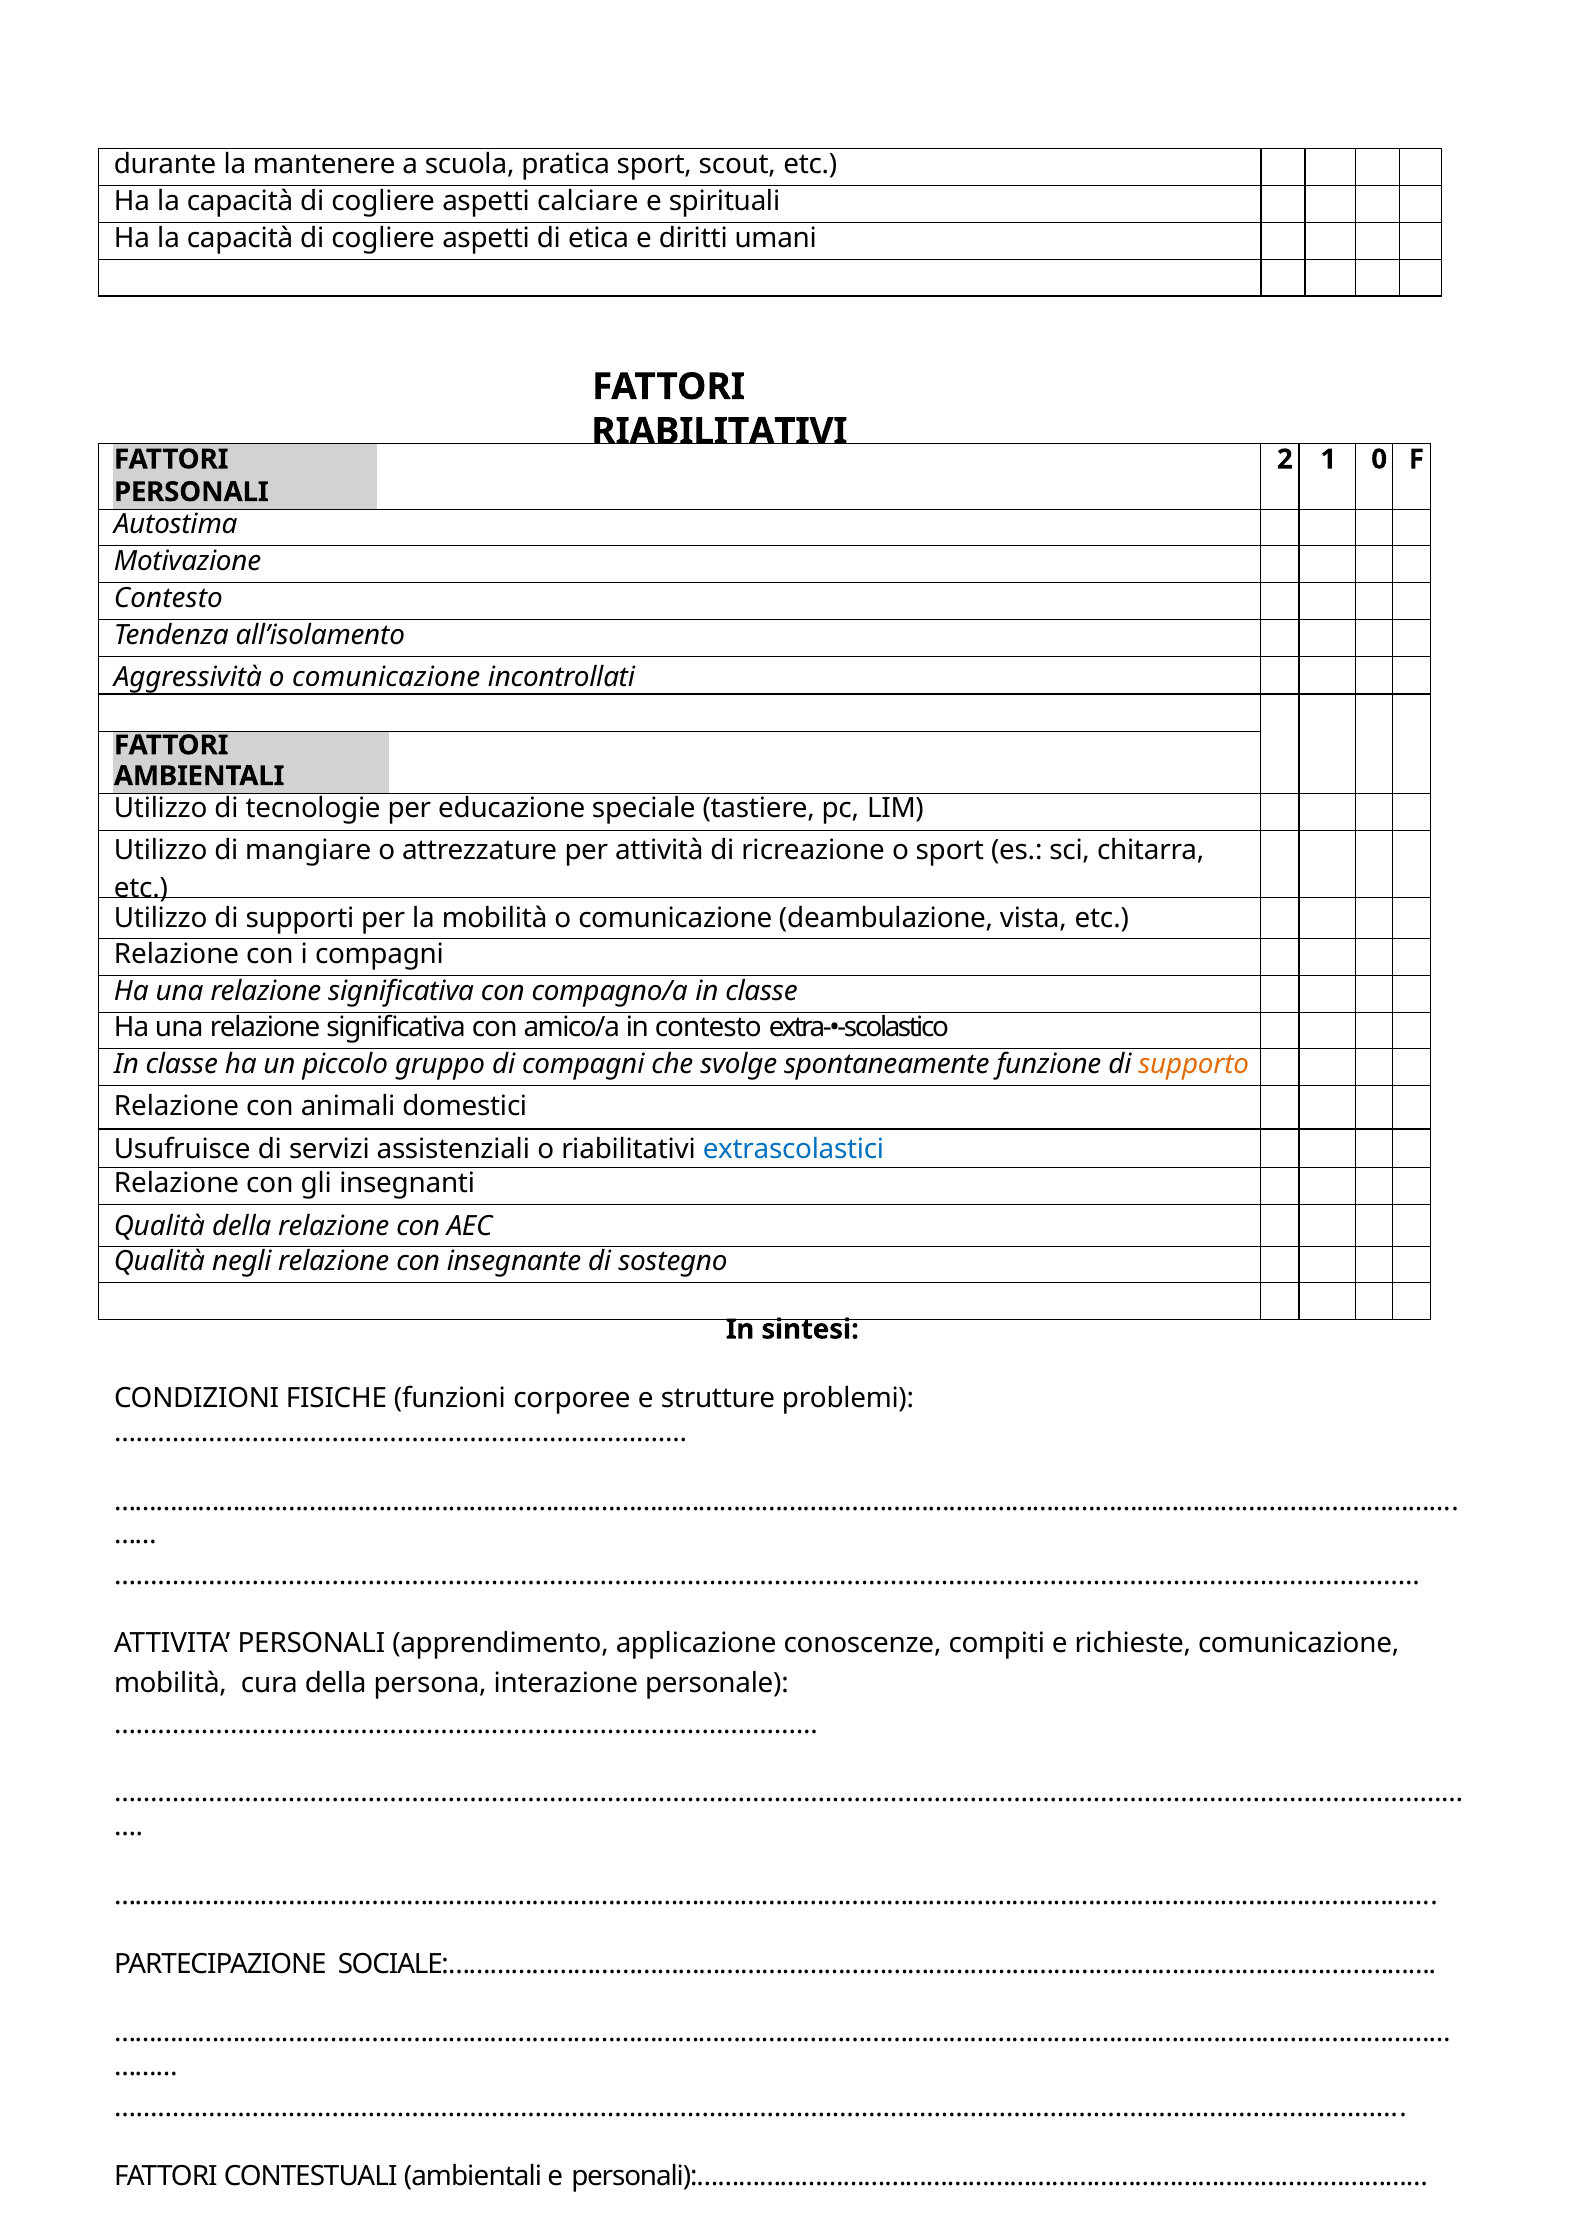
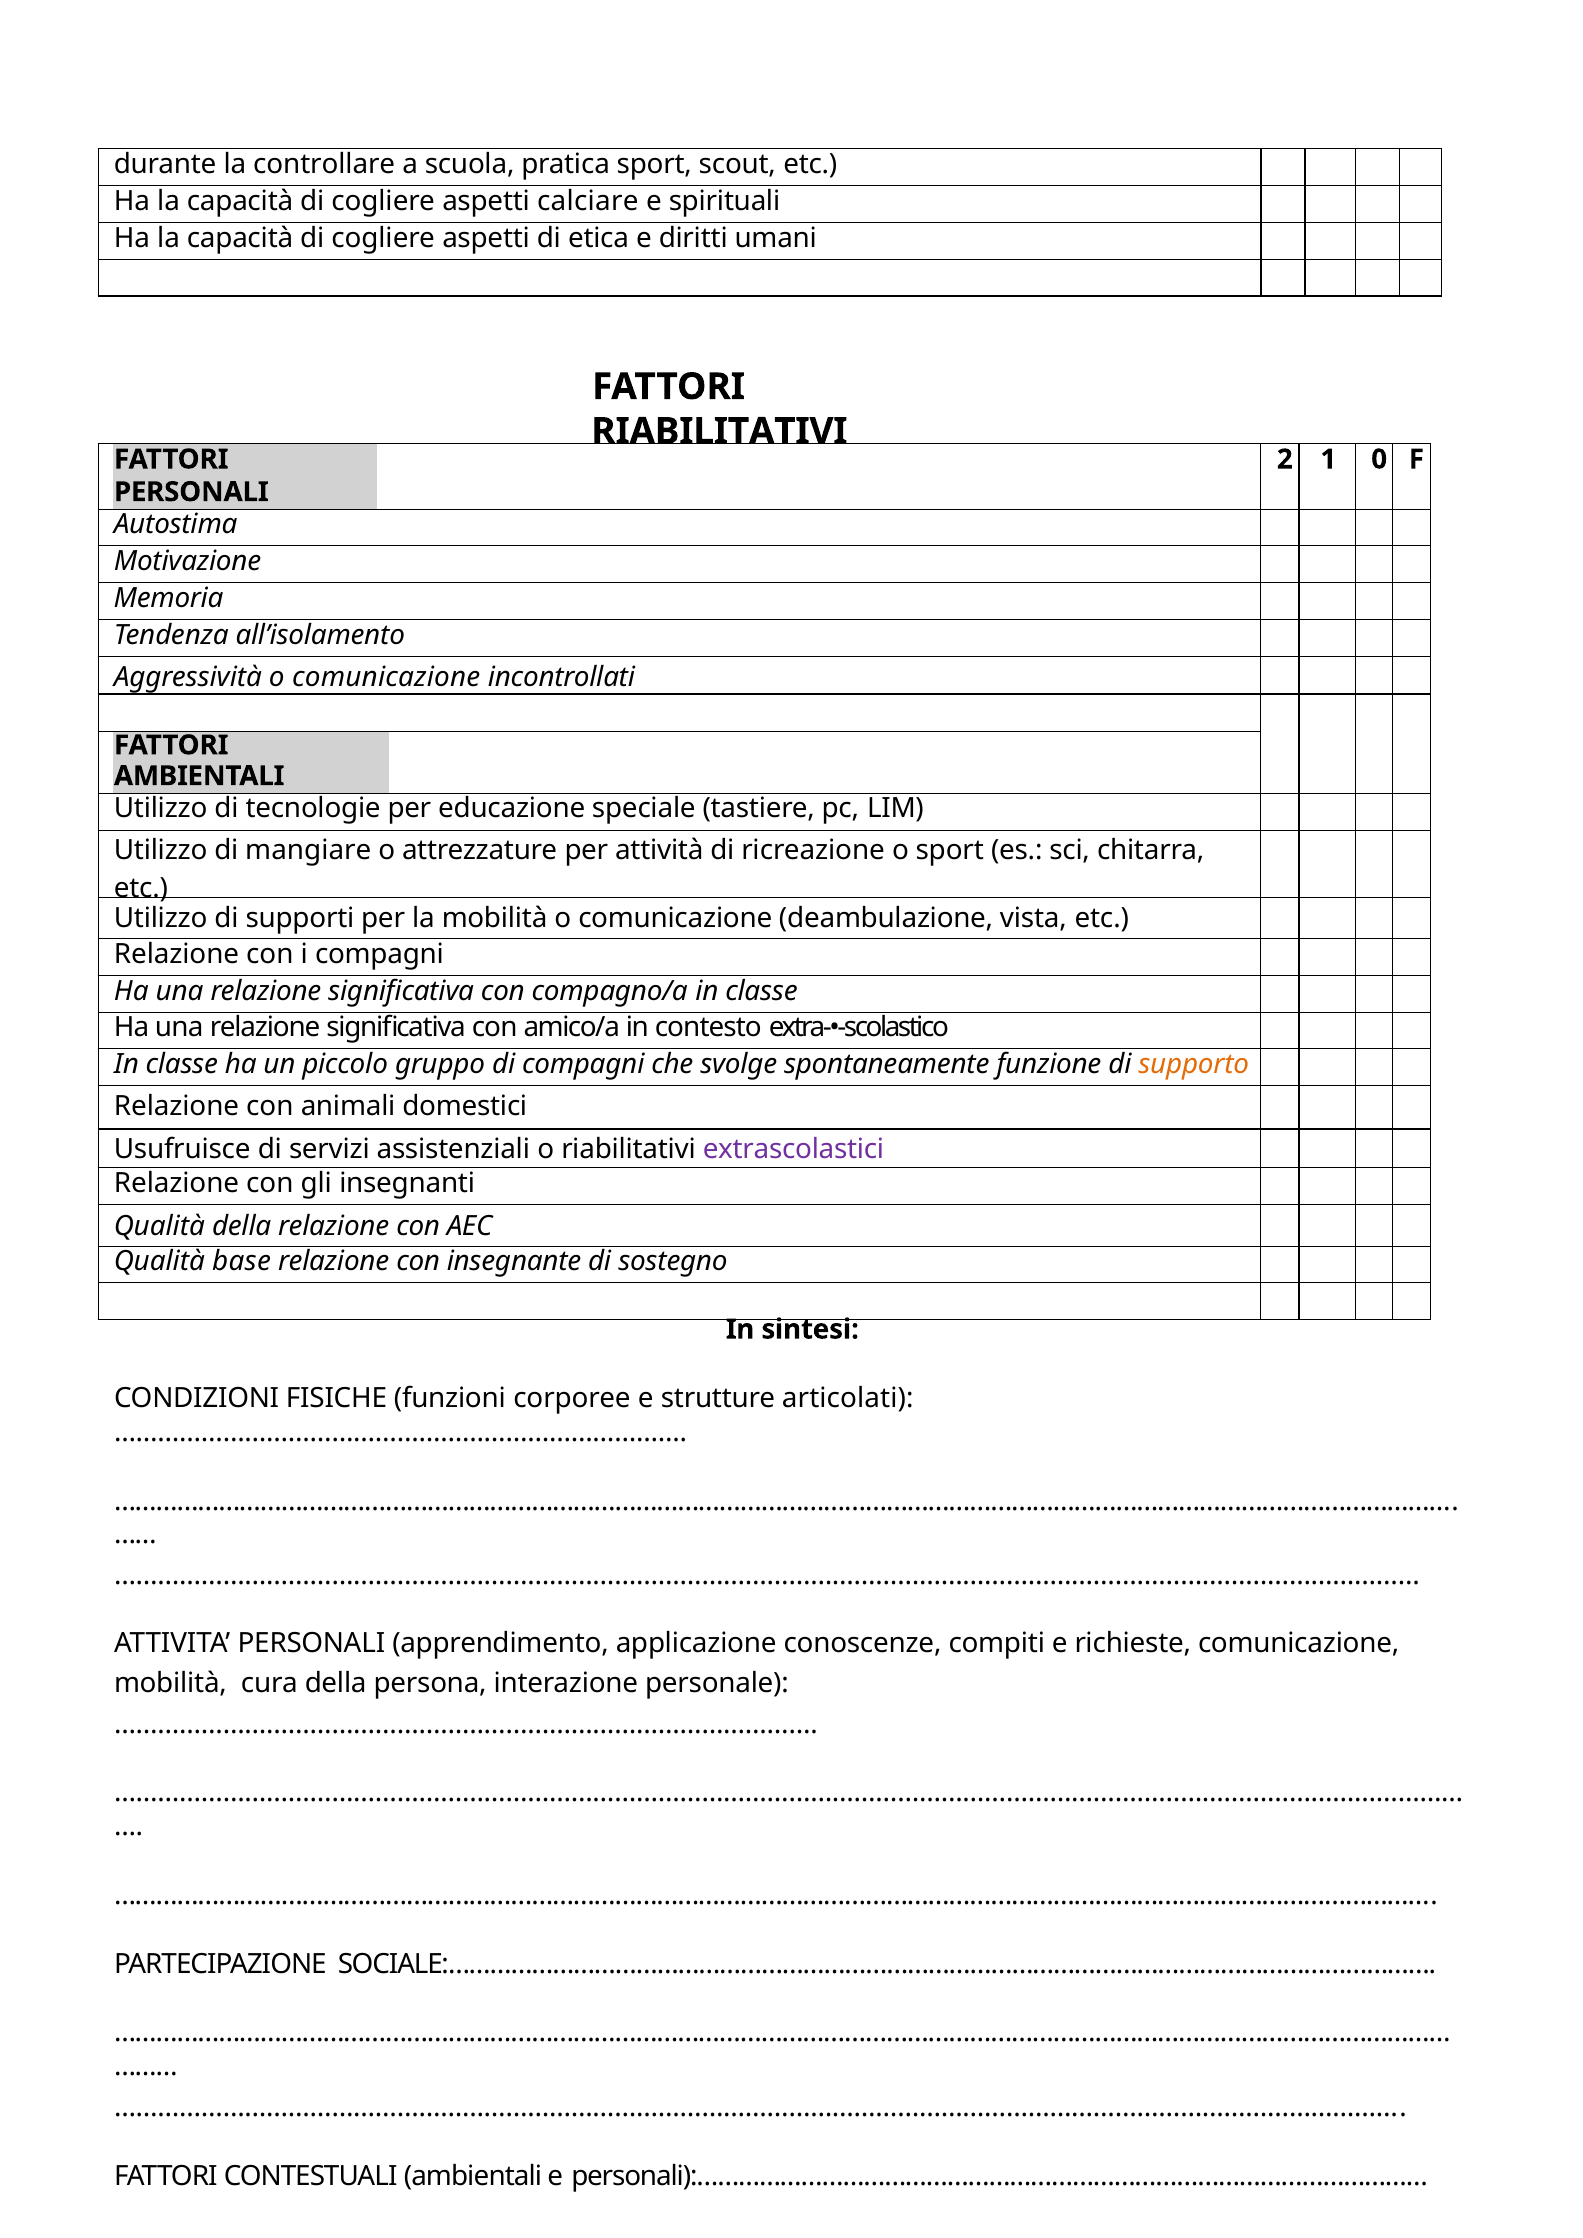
mantenere: mantenere -> controllare
Contesto at (168, 598): Contesto -> Memoria
extrascolastici colour: blue -> purple
negli: negli -> base
problemi: problemi -> articolati
